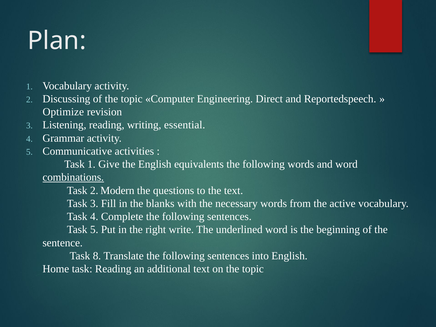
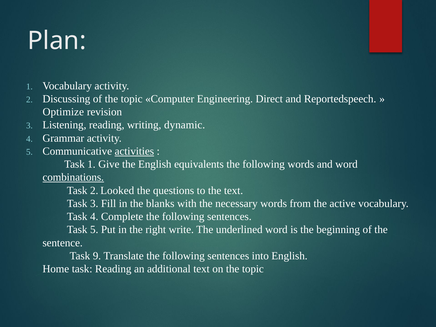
essential: essential -> dynamic
activities underline: none -> present
Modern: Modern -> Looked
8: 8 -> 9
